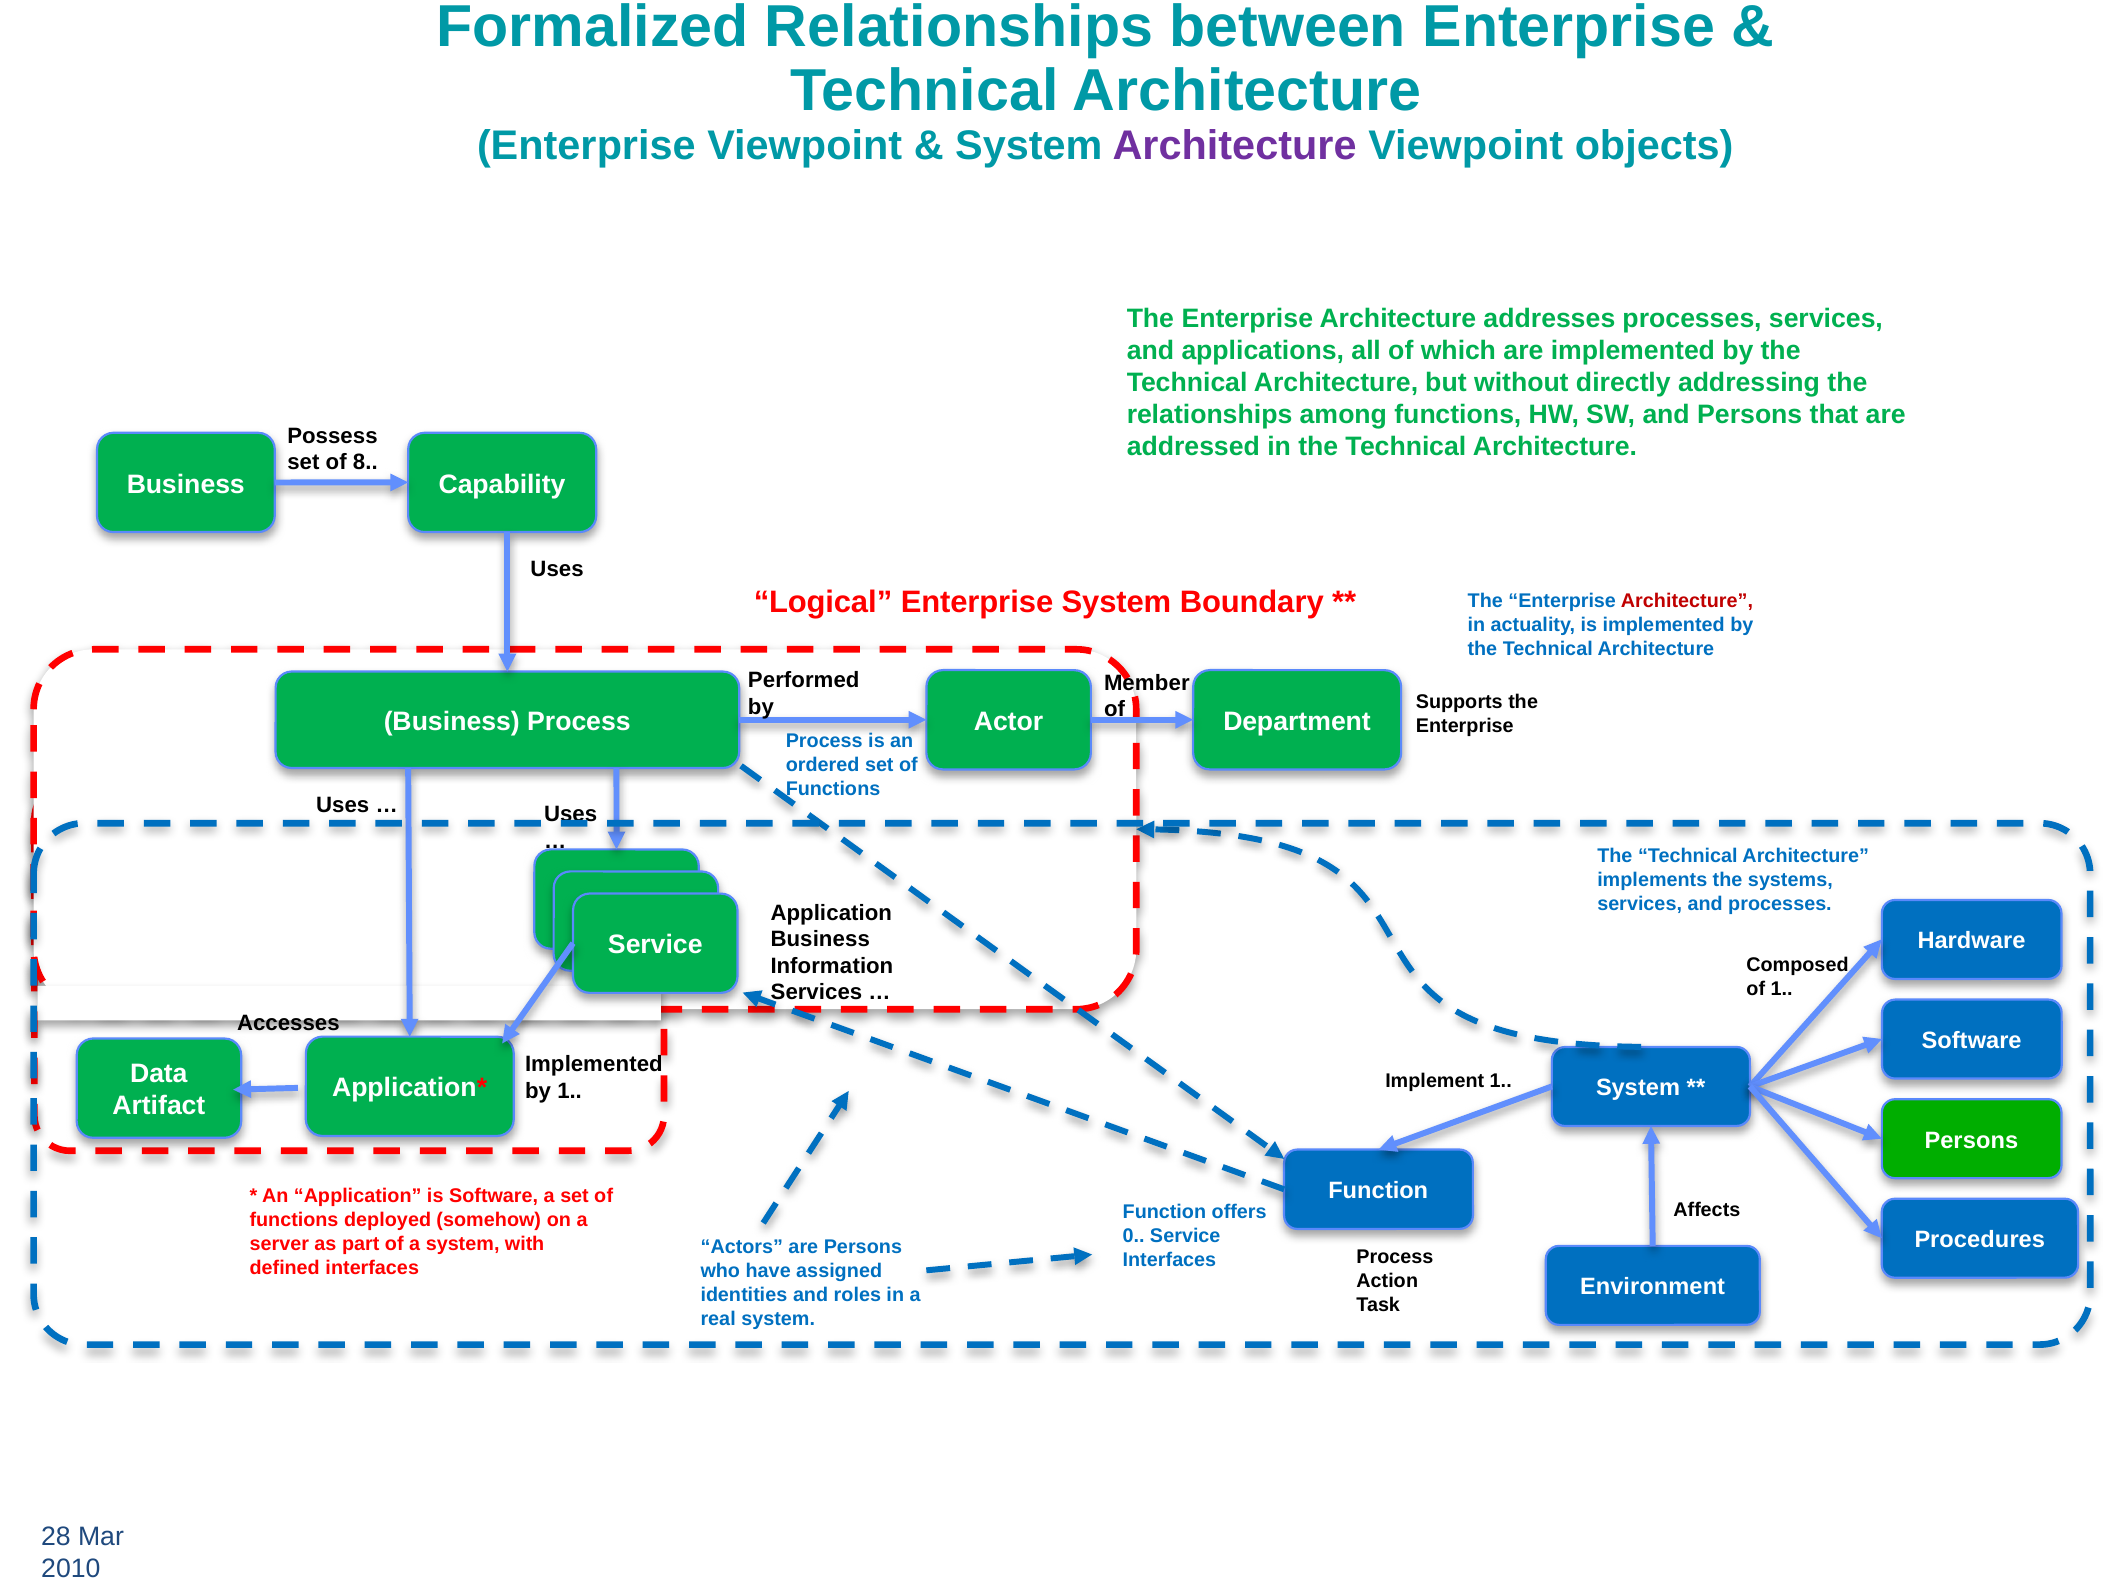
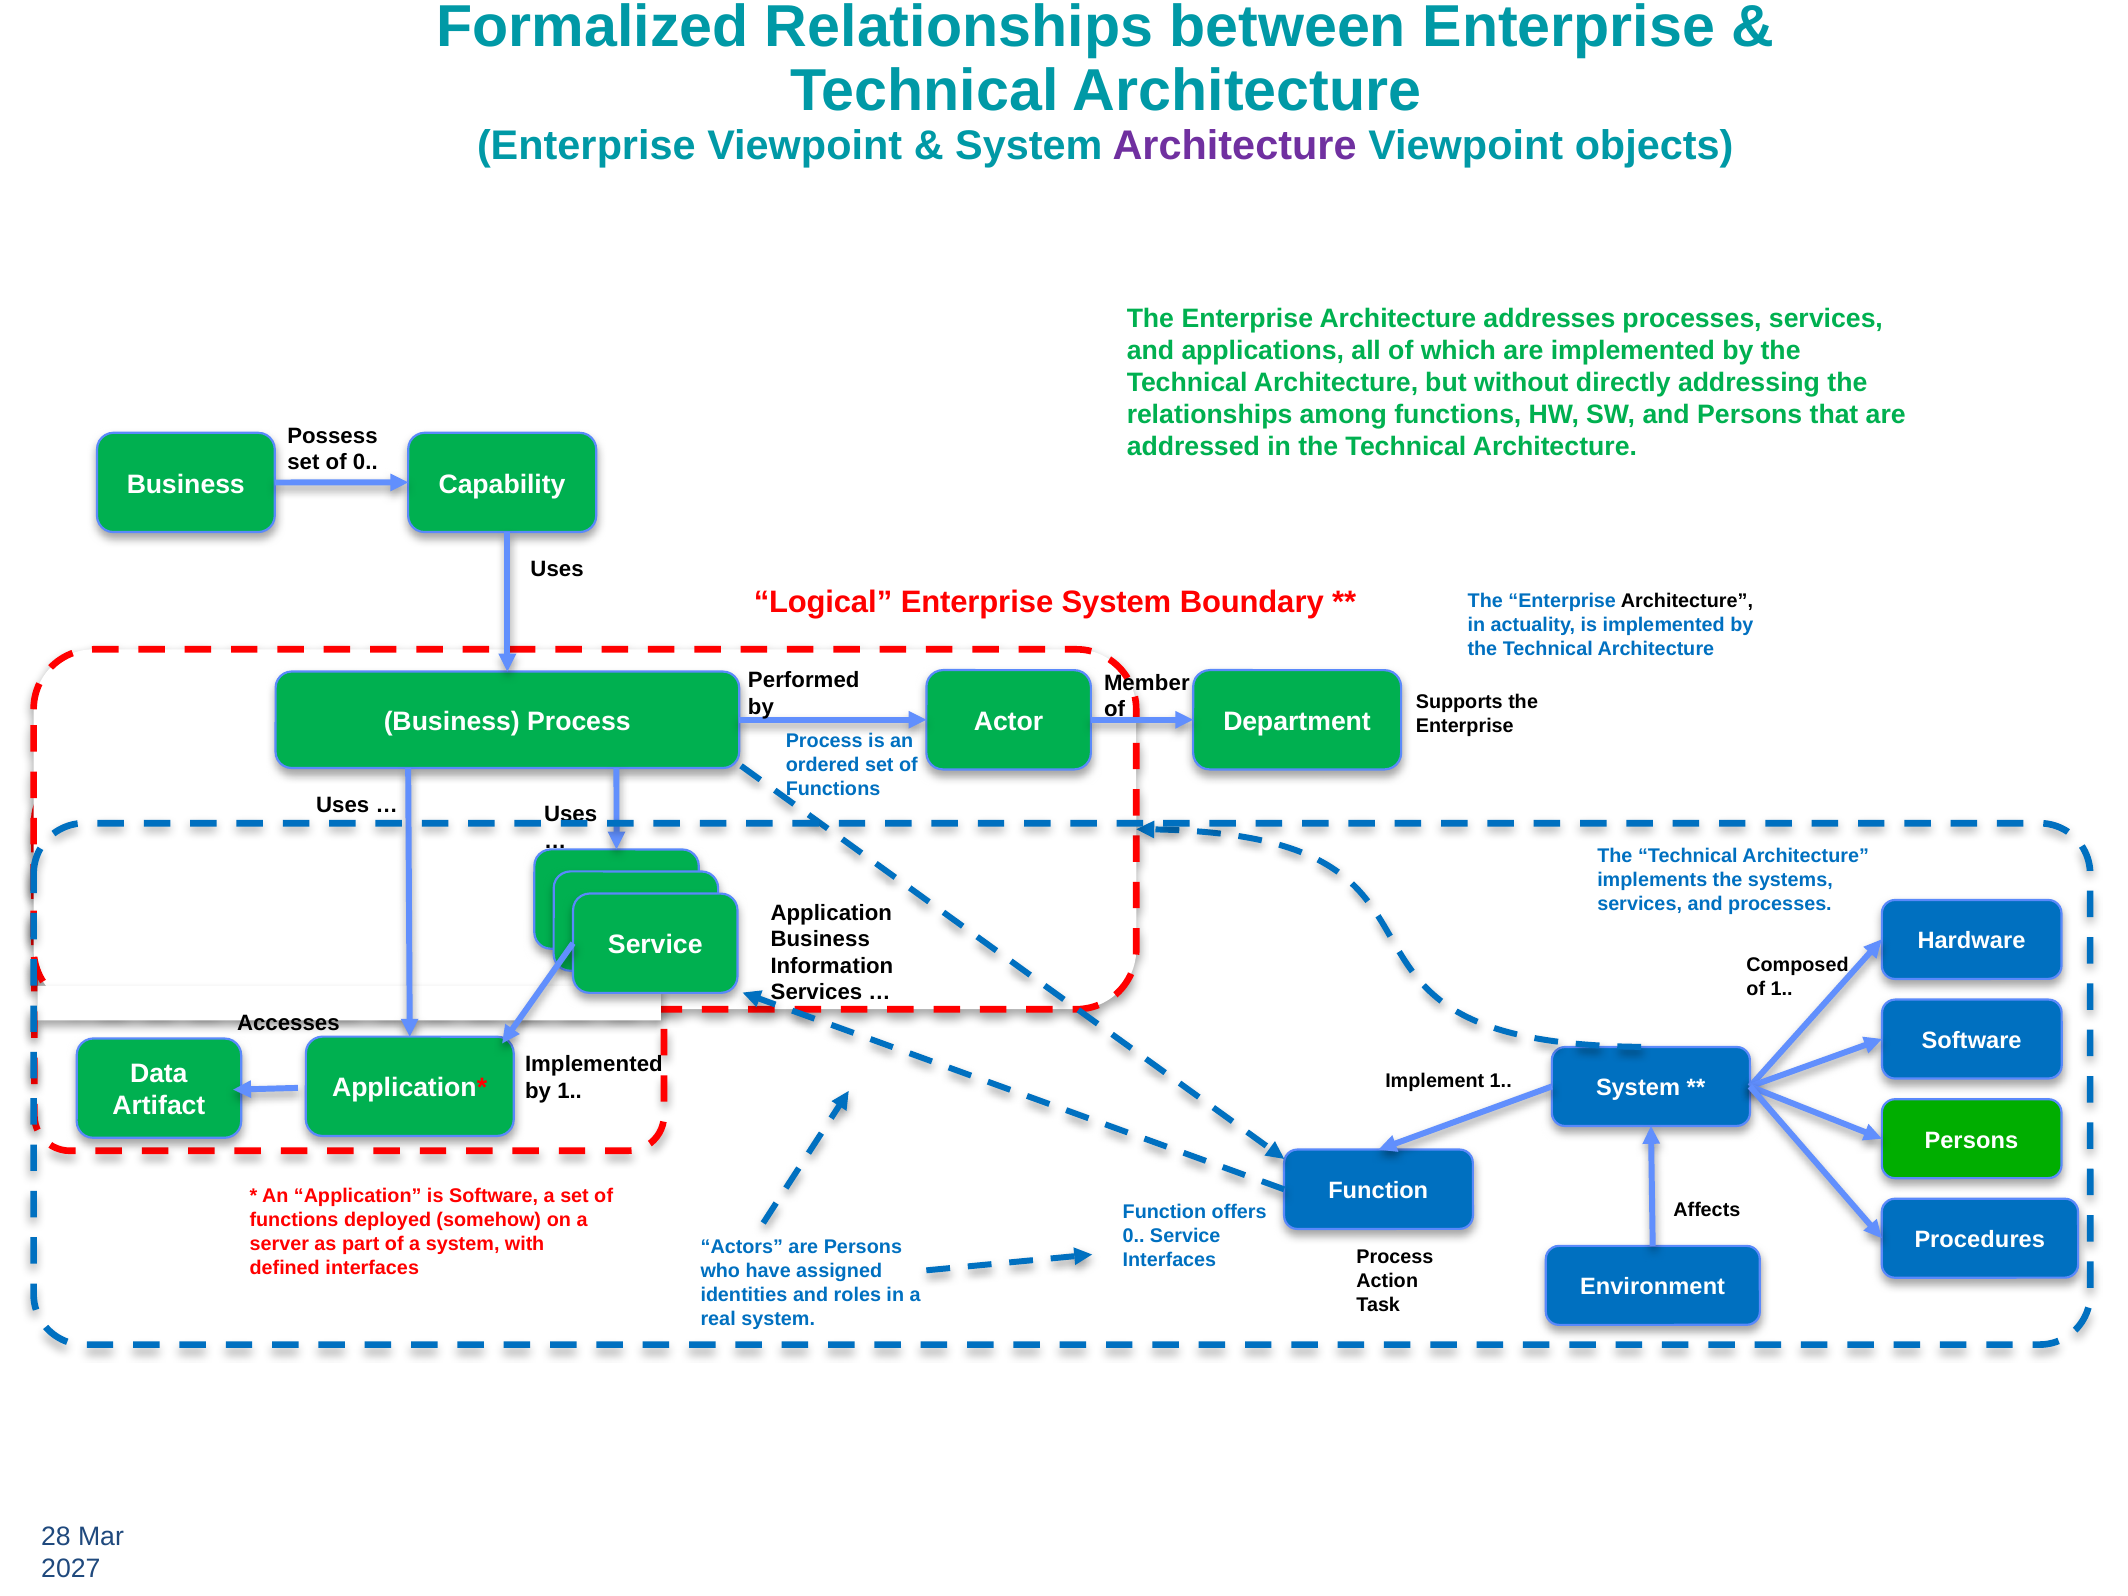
of 8: 8 -> 0
Architecture at (1687, 601) colour: red -> black
2010: 2010 -> 2027
